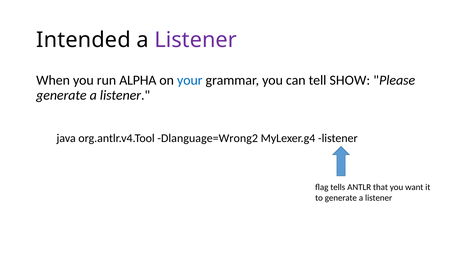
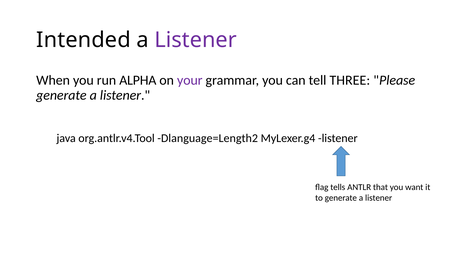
your colour: blue -> purple
SHOW: SHOW -> THREE
Dlanguage=Wrong2: Dlanguage=Wrong2 -> Dlanguage=Length2
